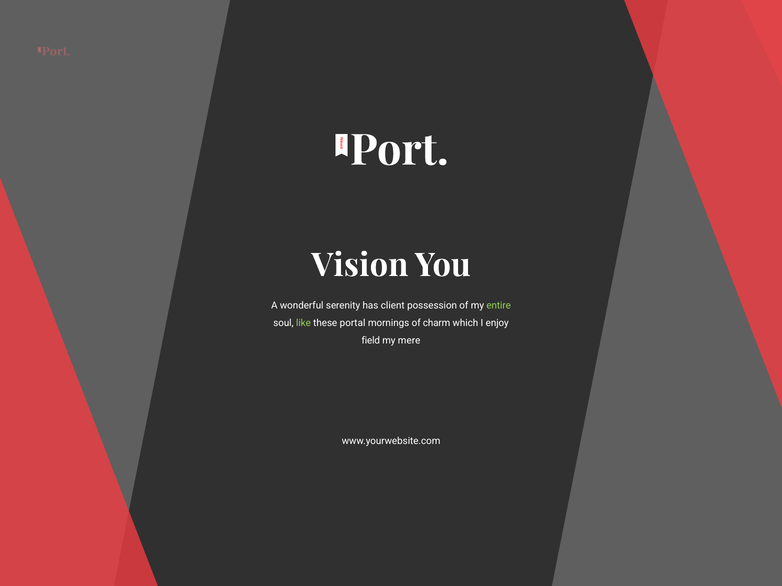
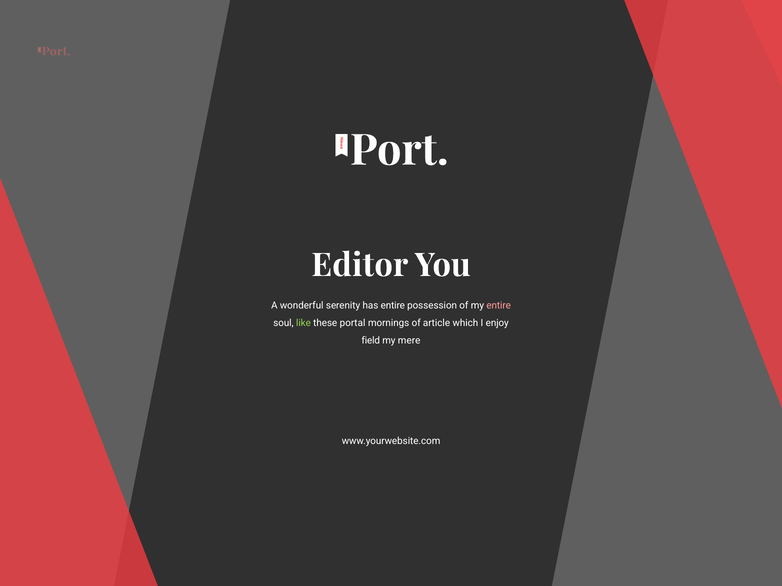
Vision: Vision -> Editor
has client: client -> entire
entire at (499, 306) colour: light green -> pink
charm: charm -> article
